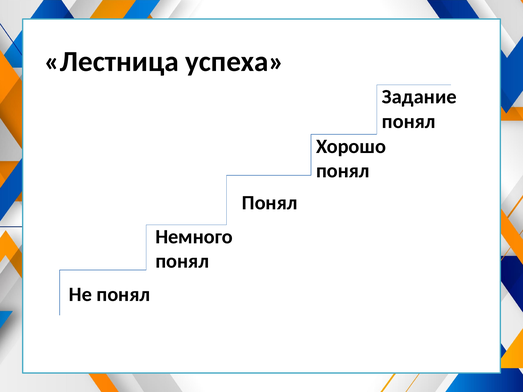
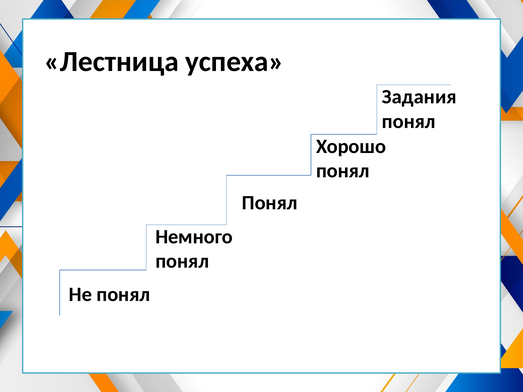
Задание: Задание -> Задания
